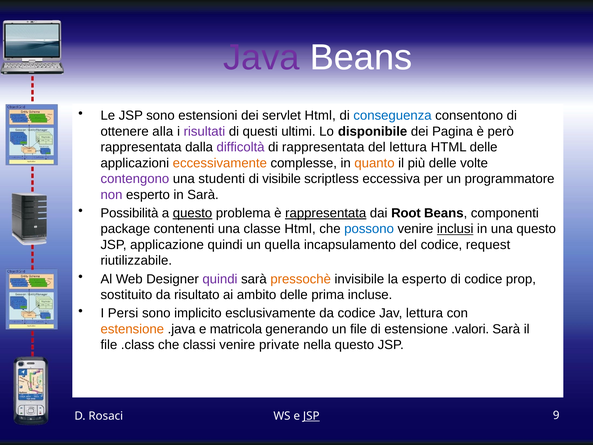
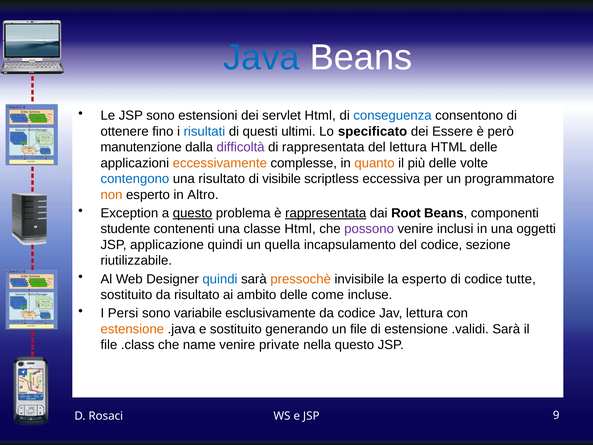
Java colour: purple -> blue
alla: alla -> fino
risultati colour: purple -> blue
disponibile: disponibile -> specificato
Pagina: Pagina -> Essere
rappresentata at (141, 147): rappresentata -> manutenzione
contengono colour: purple -> blue
una studenti: studenti -> risultato
non colour: purple -> orange
in Sarà: Sarà -> Altro
Possibilità: Possibilità -> Exception
package: package -> studente
possono colour: blue -> purple
inclusi underline: present -> none
una questo: questo -> oggetti
request: request -> sezione
quindi at (220, 279) colour: purple -> blue
prop: prop -> tutte
prima: prima -> come
implicito: implicito -> variabile
e matricola: matricola -> sostituito
.valori: .valori -> .validi
classi: classi -> name
JSP at (311, 416) underline: present -> none
